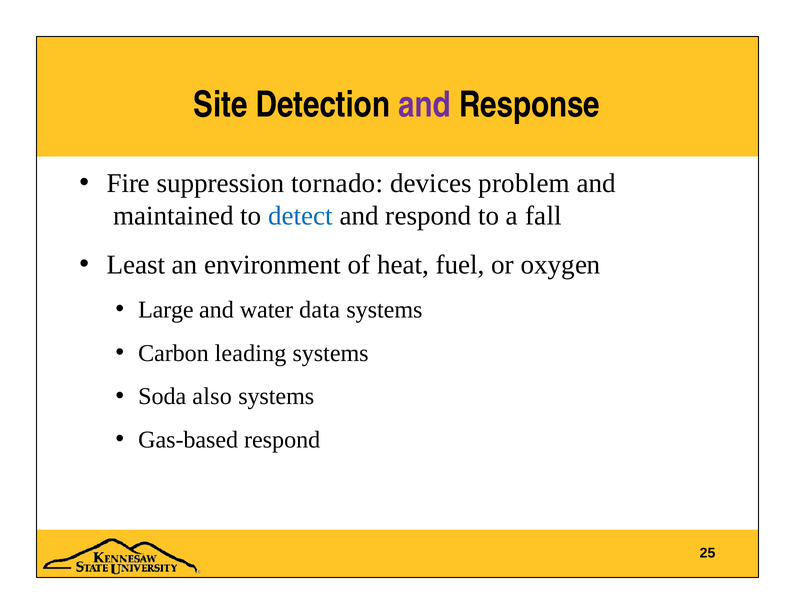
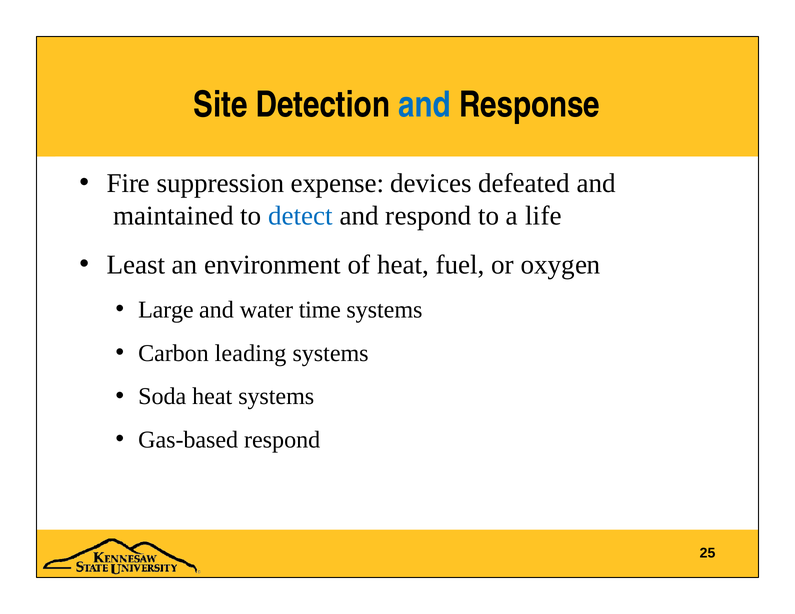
and at (424, 105) colour: purple -> blue
tornado: tornado -> expense
problem: problem -> defeated
fall: fall -> life
data: data -> time
Soda also: also -> heat
